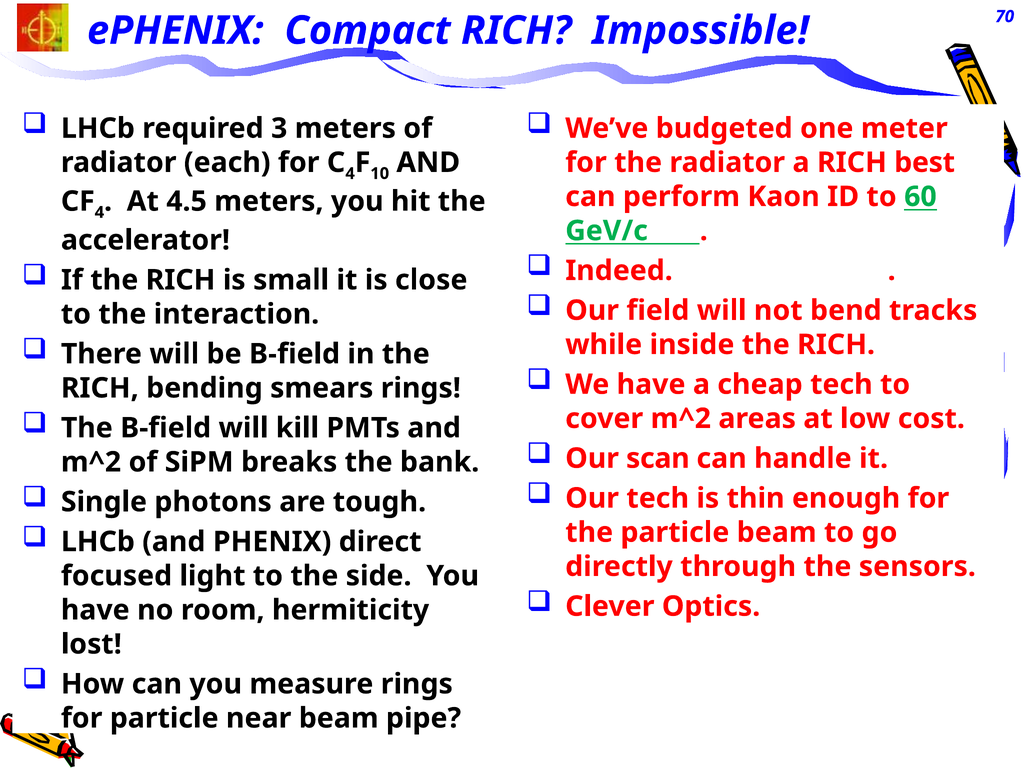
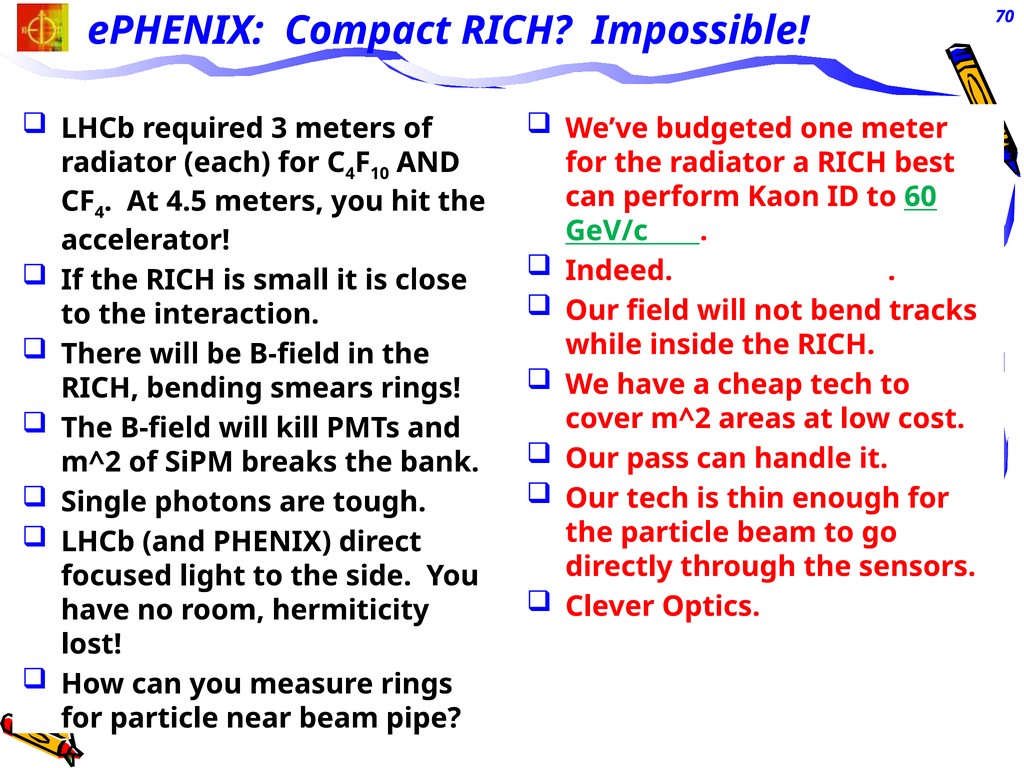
scan: scan -> pass
